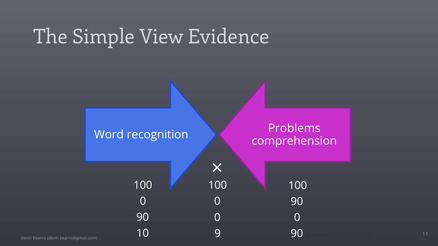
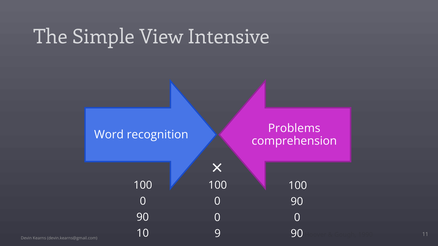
Evidence: Evidence -> Intensive
